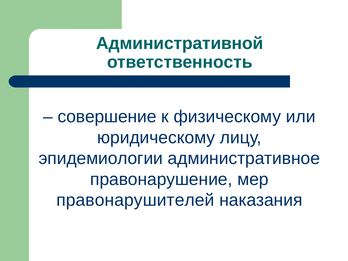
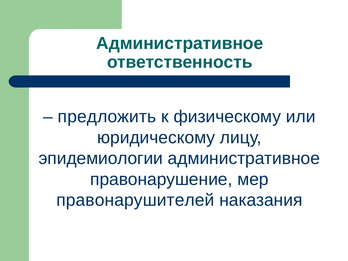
Административной at (180, 43): Административной -> Административное
совершение: совершение -> предложить
